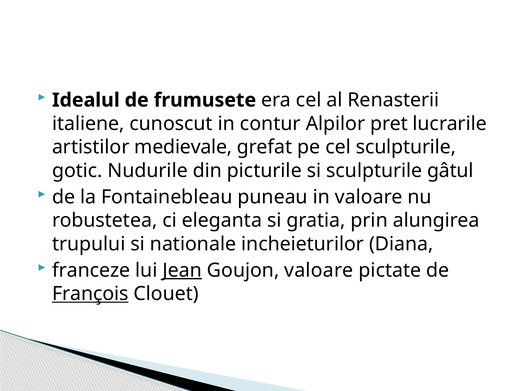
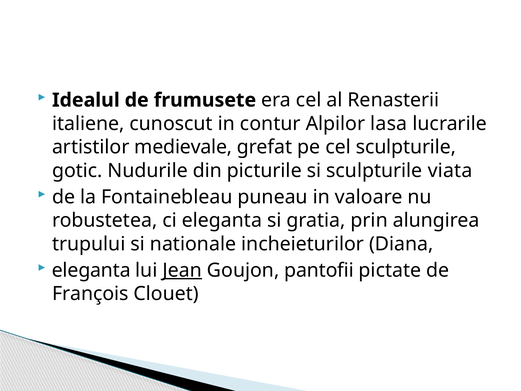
pret: pret -> lasa
gâtul: gâtul -> viata
franceze at (91, 270): franceze -> eleganta
Goujon valoare: valoare -> pantofii
François underline: present -> none
